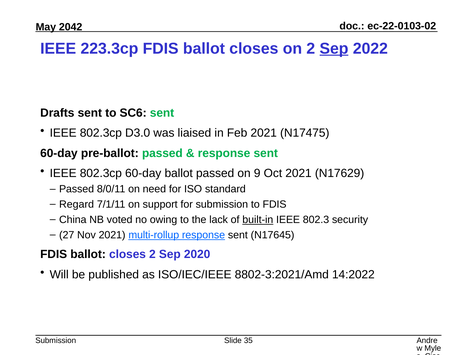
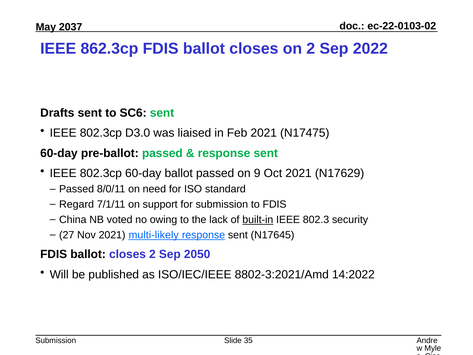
2042: 2042 -> 2037
223.3cp: 223.3cp -> 862.3cp
Sep at (334, 48) underline: present -> none
multi-rollup: multi-rollup -> multi-likely
2020: 2020 -> 2050
